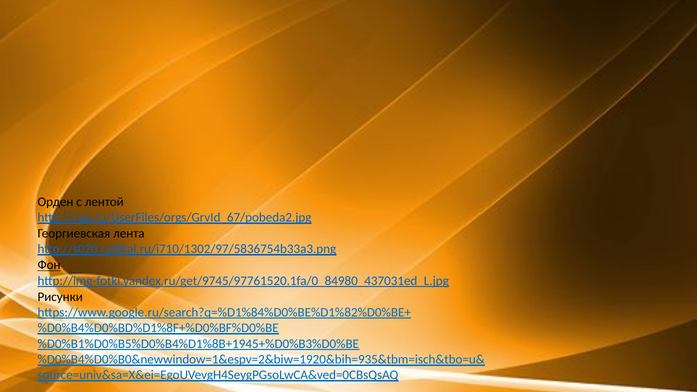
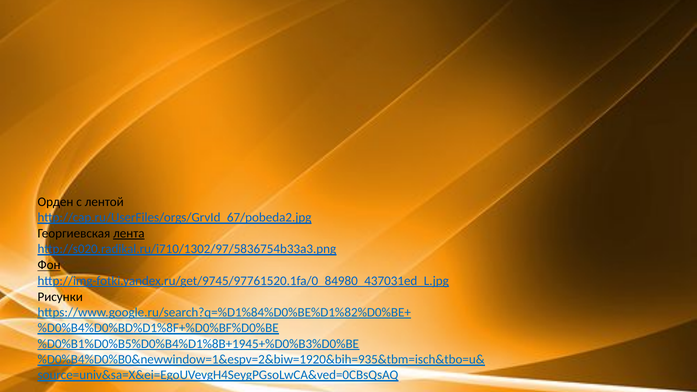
лента underline: none -> present
